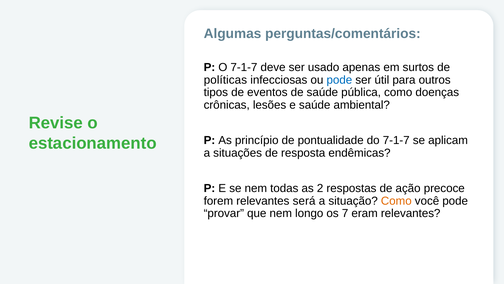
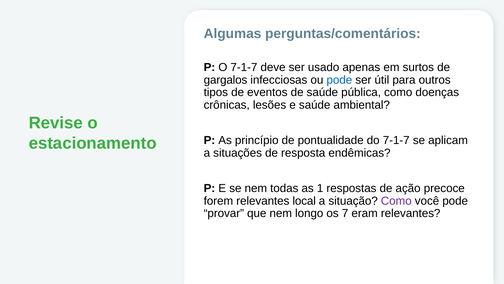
políticas: políticas -> gargalos
2: 2 -> 1
será: será -> local
Como at (396, 201) colour: orange -> purple
